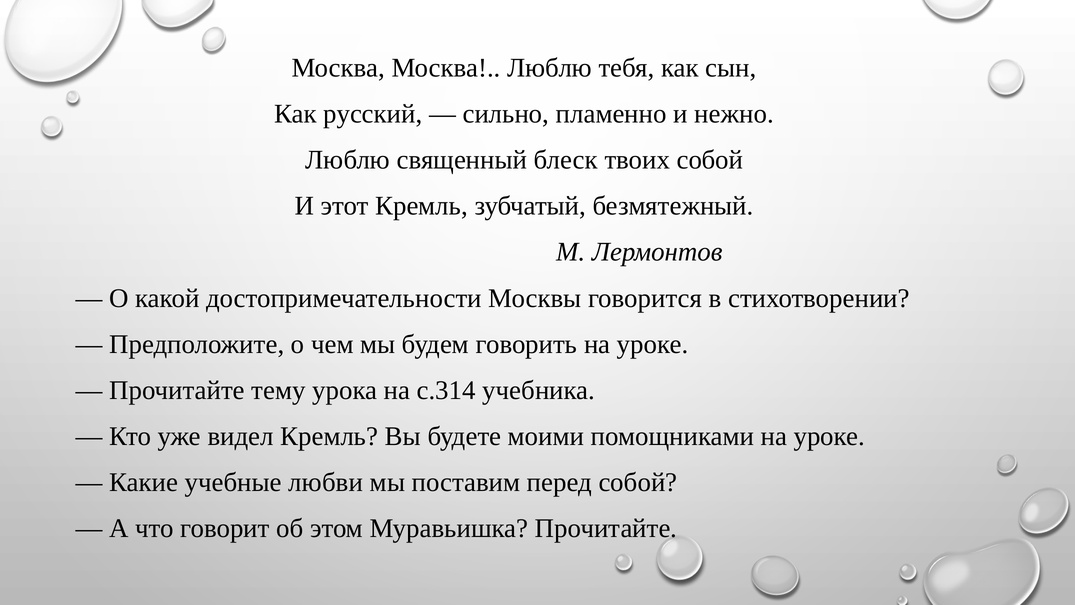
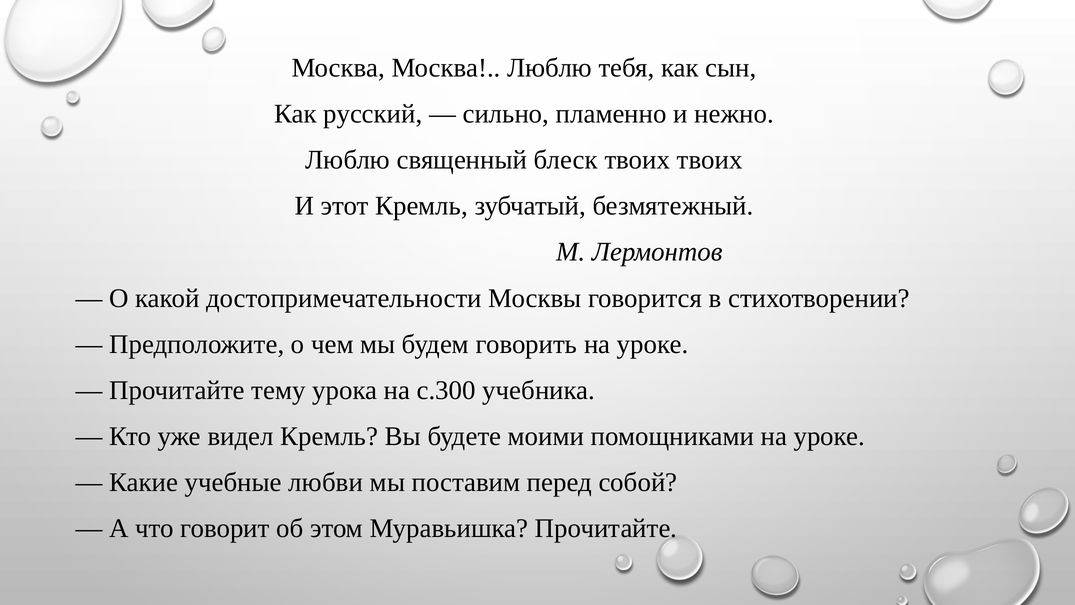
твоих собой: собой -> твоих
с.314: с.314 -> с.300
